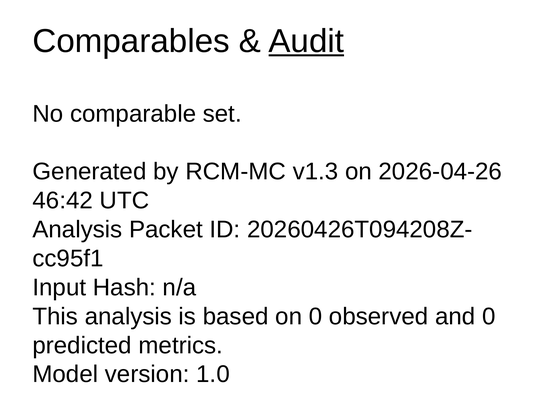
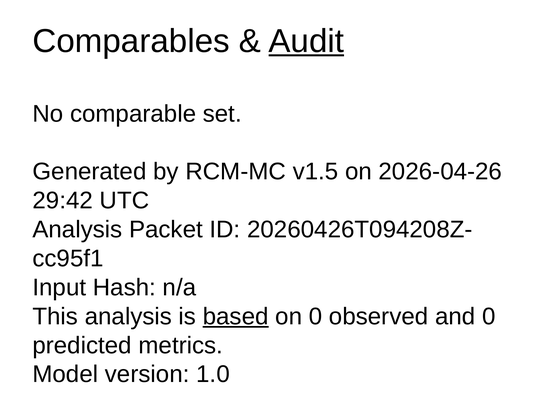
v1.3: v1.3 -> v1.5
46:42: 46:42 -> 29:42
based underline: none -> present
